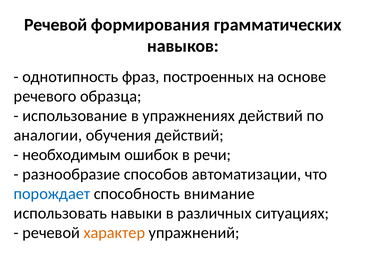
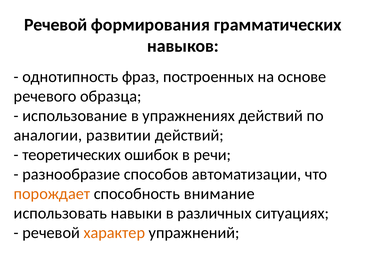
обучения: обучения -> развитии
необходимым: необходимым -> теоретических
порождает colour: blue -> orange
